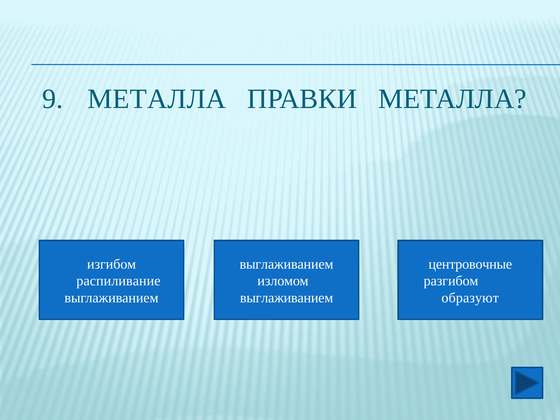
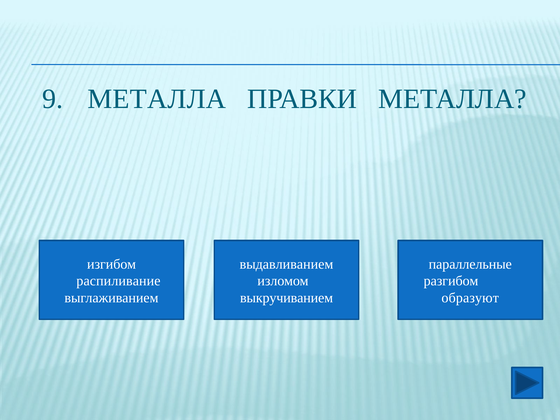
выглаживанием at (287, 264): выглаживанием -> выдавливанием
центровочные: центровочные -> параллельные
выглаживанием at (287, 298): выглаживанием -> выкручиванием
